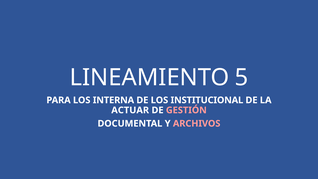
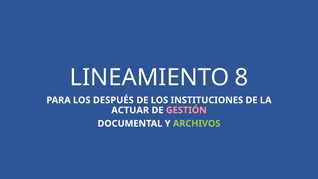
5: 5 -> 8
INTERNA: INTERNA -> DESPUÉS
INSTITUCIONAL: INSTITUCIONAL -> INSTITUCIONES
ARCHIVOS colour: pink -> light green
